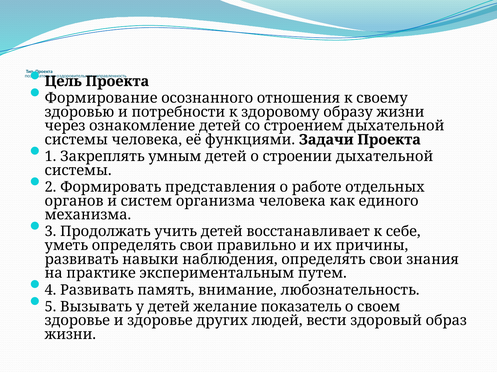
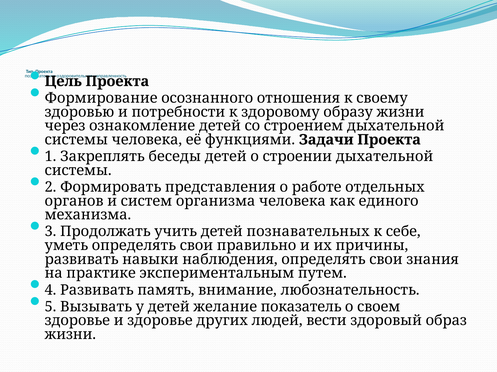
умным: умным -> беседы
восстанавливает: восстанавливает -> познавательных
